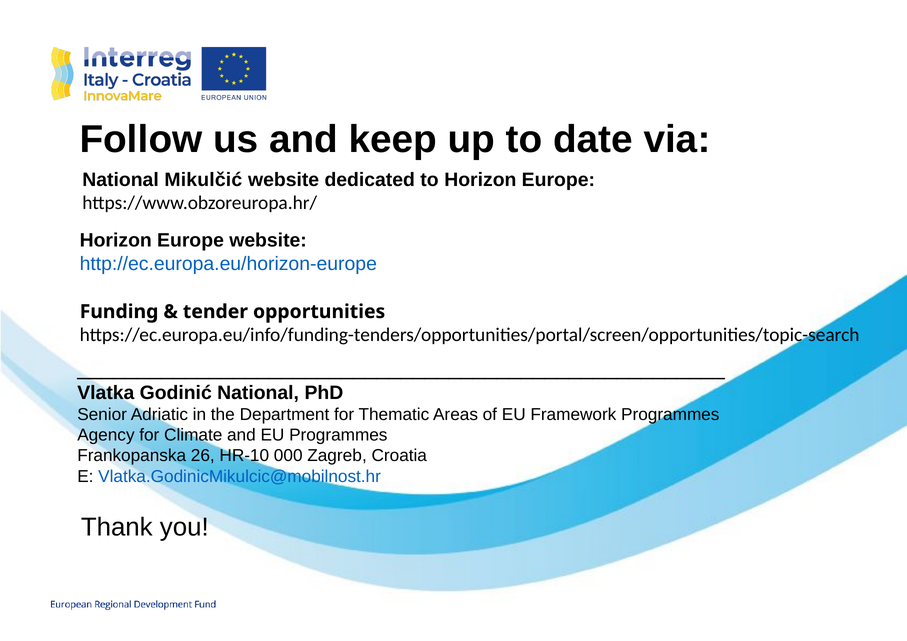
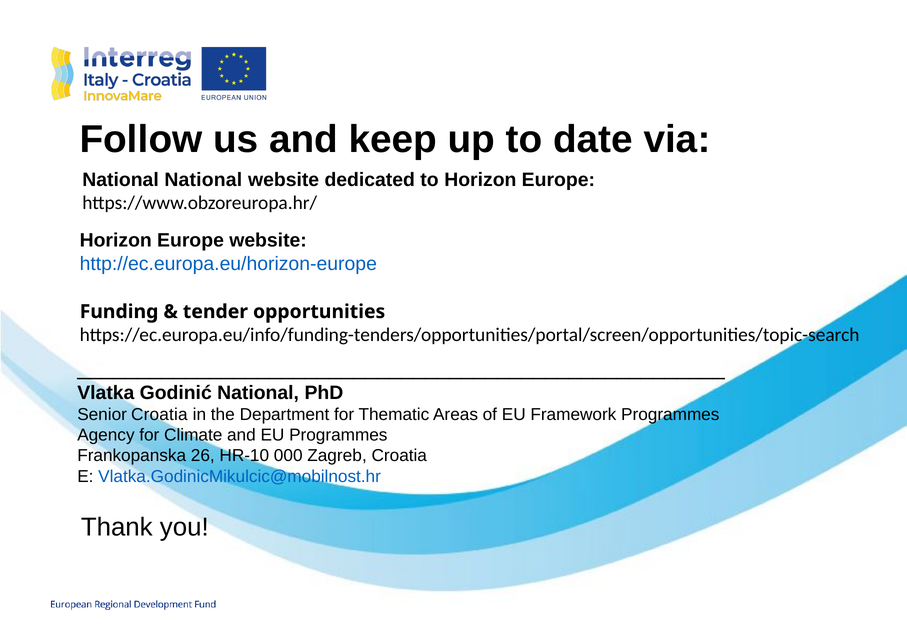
National Mikulčić: Mikulčić -> National
Senior Adriatic: Adriatic -> Croatia
